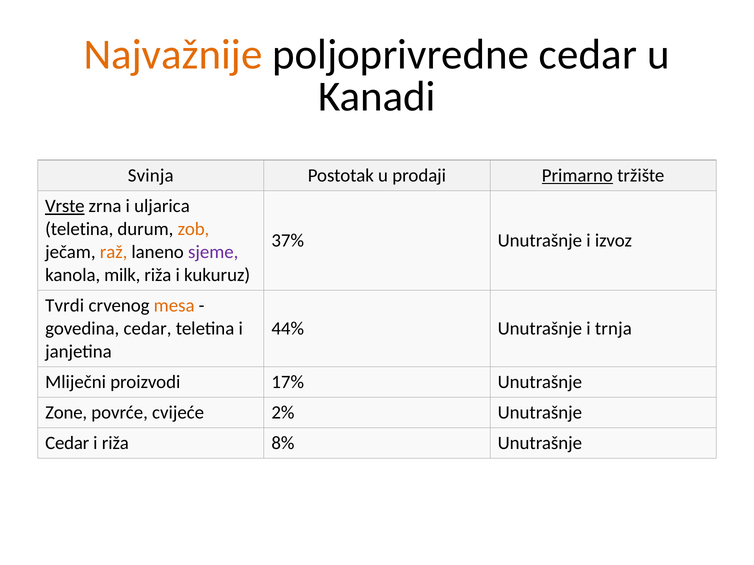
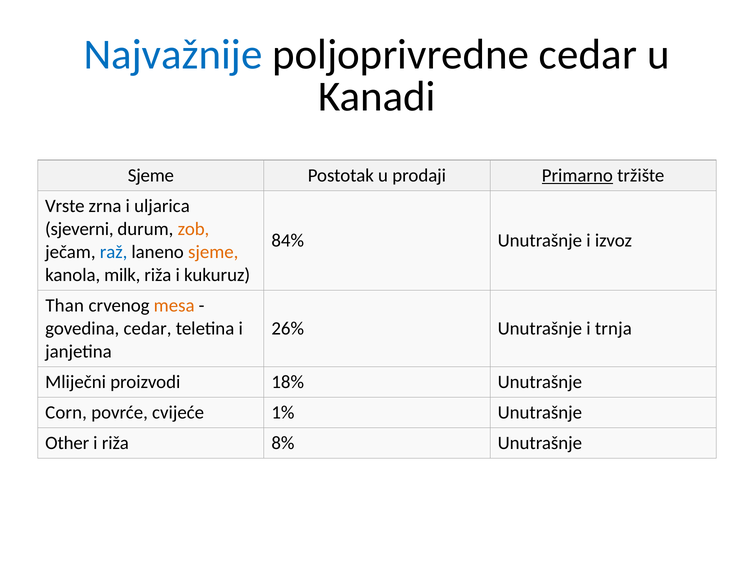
Najvažnije colour: orange -> blue
Svinja at (151, 176): Svinja -> Sjeme
Vrste underline: present -> none
teletina at (79, 229): teletina -> sjeverni
37%: 37% -> 84%
raž colour: orange -> blue
sjeme at (213, 252) colour: purple -> orange
Tvrdi: Tvrdi -> Than
44%: 44% -> 26%
17%: 17% -> 18%
Zone: Zone -> Corn
2%: 2% -> 1%
Cedar at (67, 444): Cedar -> Other
